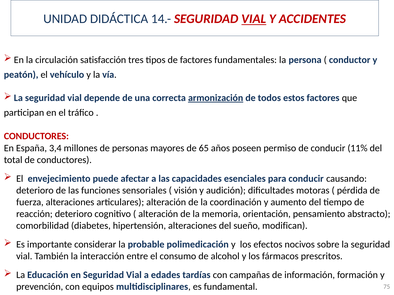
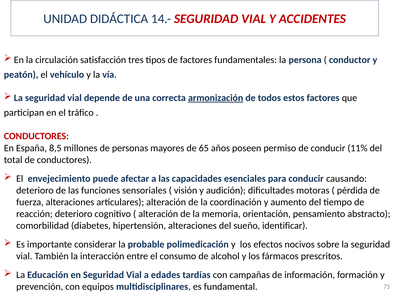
VIAL at (254, 19) underline: present -> none
3,4: 3,4 -> 8,5
modifican: modifican -> identificar
